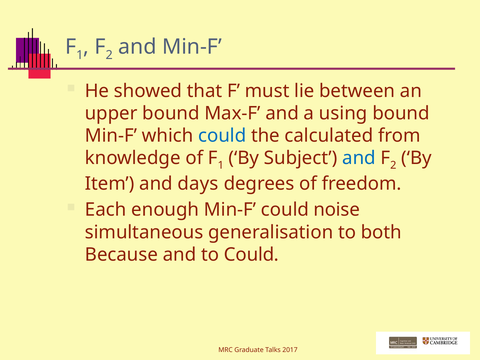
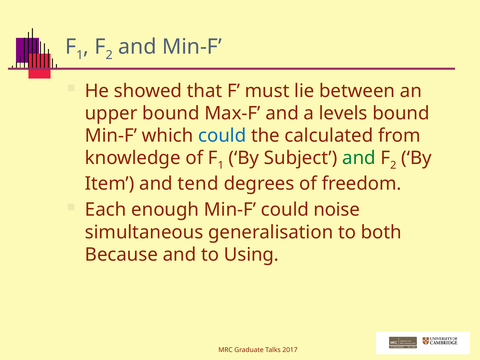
using: using -> levels
and at (359, 158) colour: blue -> green
days: days -> tend
to Could: Could -> Using
